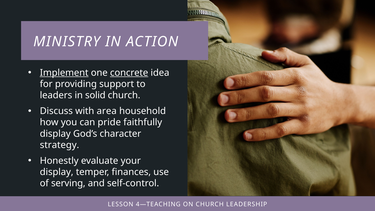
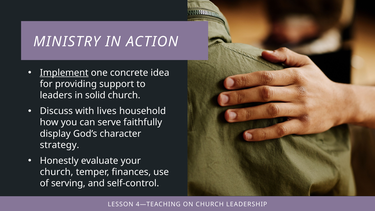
concrete underline: present -> none
area: area -> lives
pride: pride -> serve
display at (57, 172): display -> church
